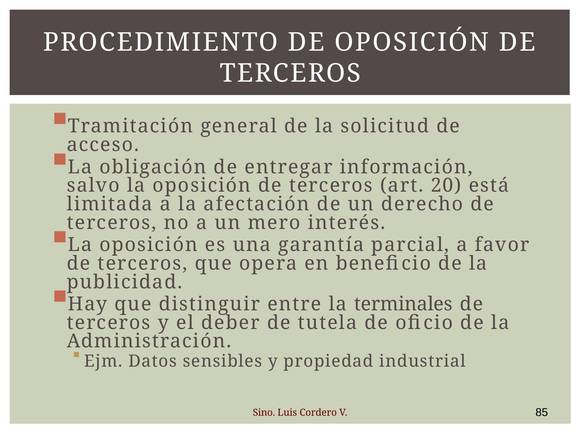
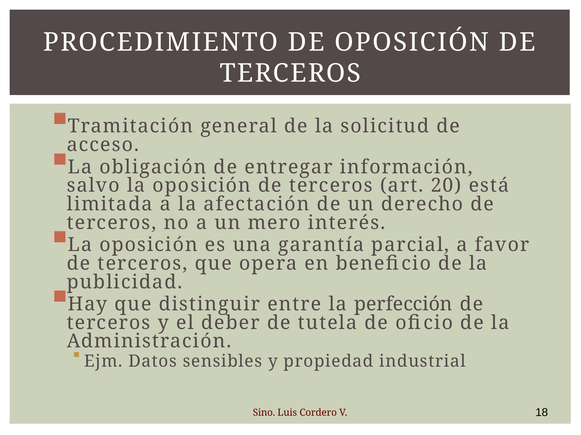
terminales: terminales -> perfección
85: 85 -> 18
